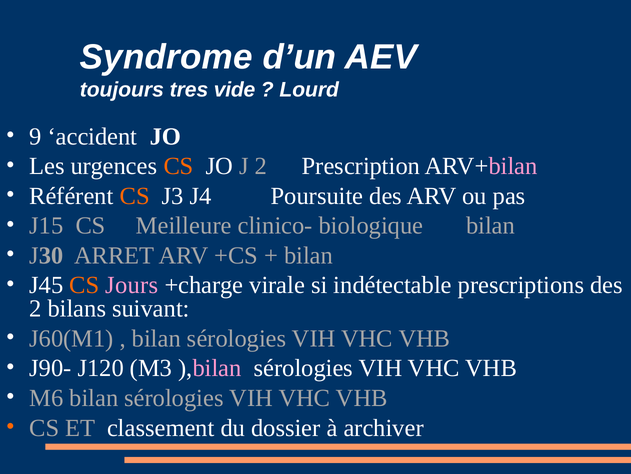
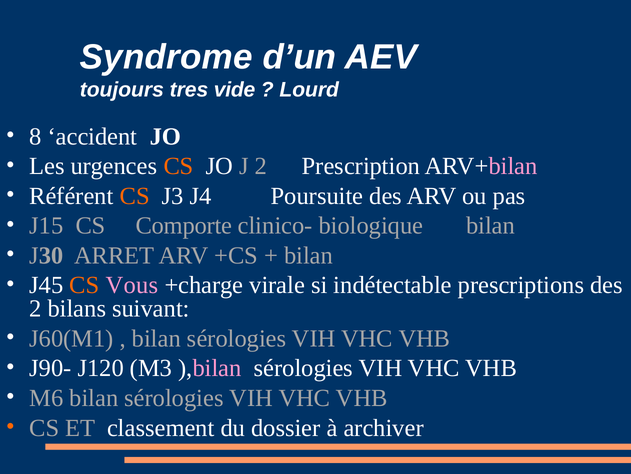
9: 9 -> 8
Meilleure: Meilleure -> Comporte
Jours: Jours -> Vous
